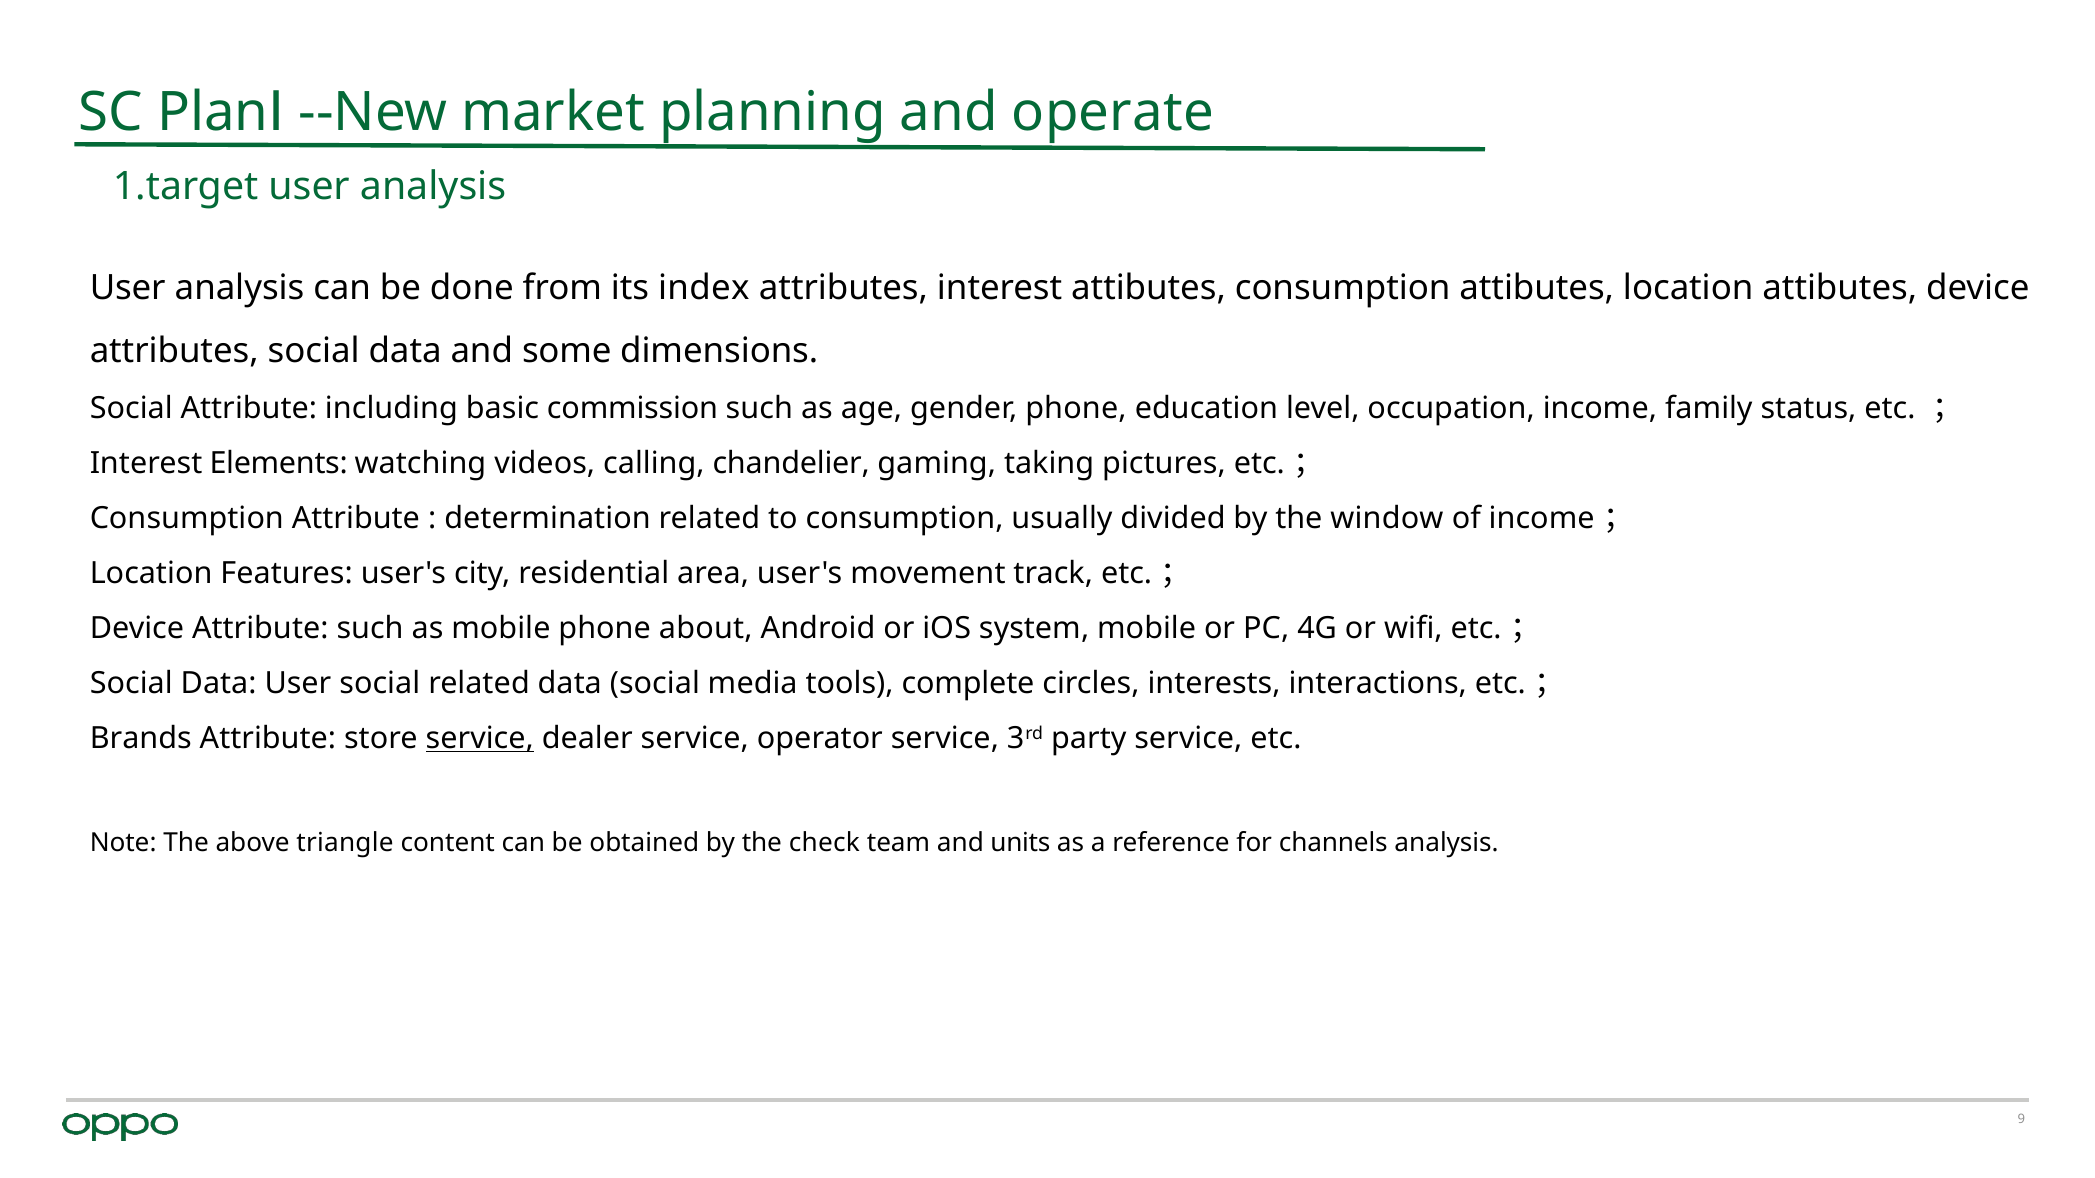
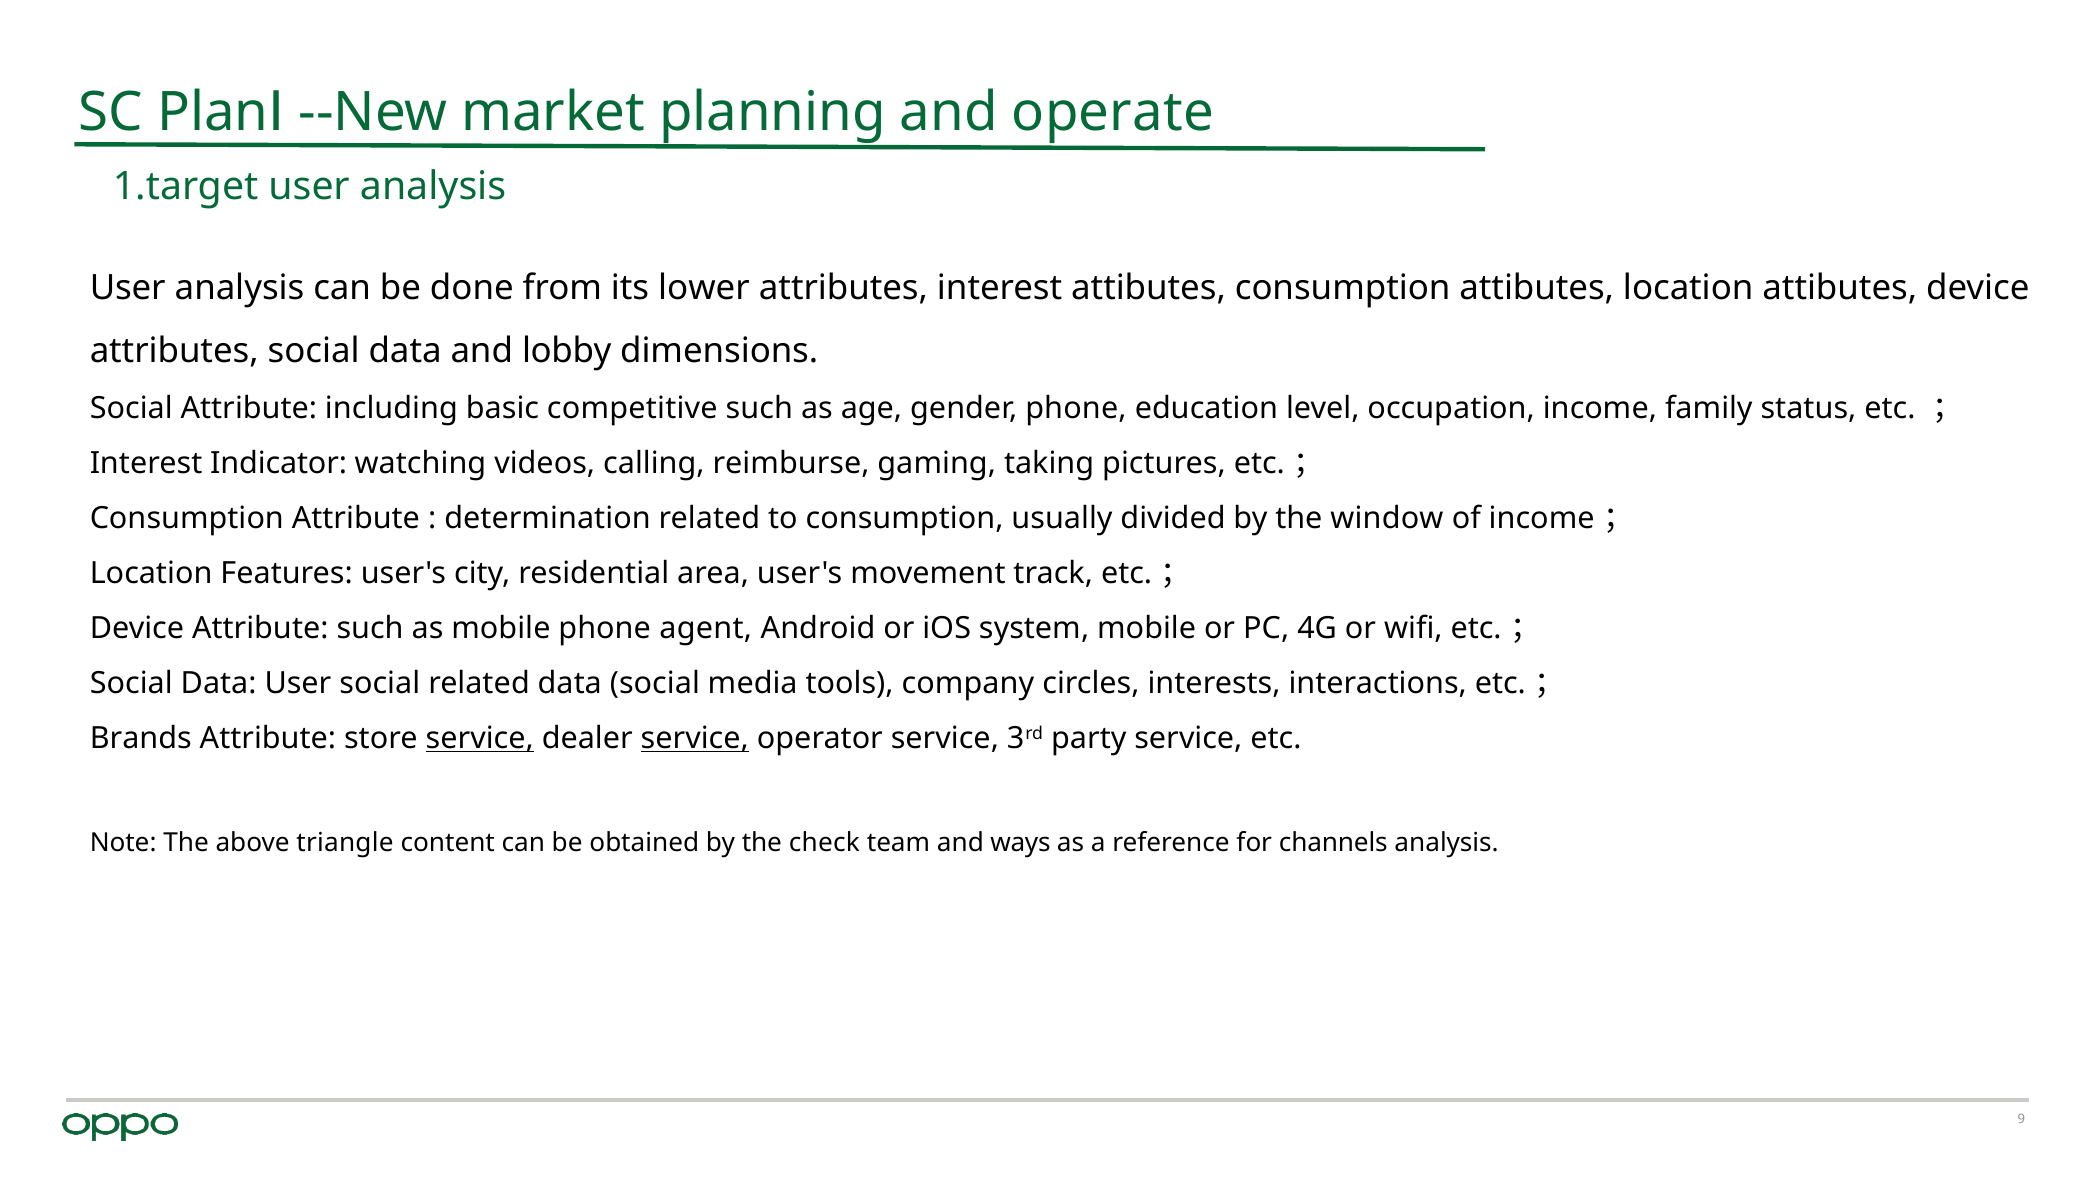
index: index -> lower
some: some -> lobby
commission: commission -> competitive
Elements: Elements -> Indicator
chandelier: chandelier -> reimburse
about: about -> agent
complete: complete -> company
service at (695, 739) underline: none -> present
units: units -> ways
